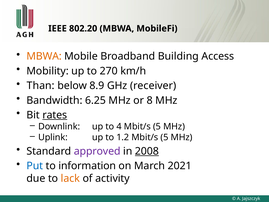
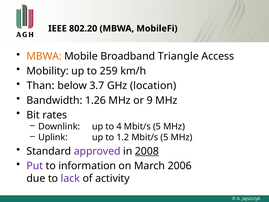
Building: Building -> Triangle
270: 270 -> 259
8.9: 8.9 -> 3.7
receiver: receiver -> location
6.25: 6.25 -> 1.26
8: 8 -> 9
rates underline: present -> none
Put colour: blue -> purple
2021: 2021 -> 2006
lack colour: orange -> purple
